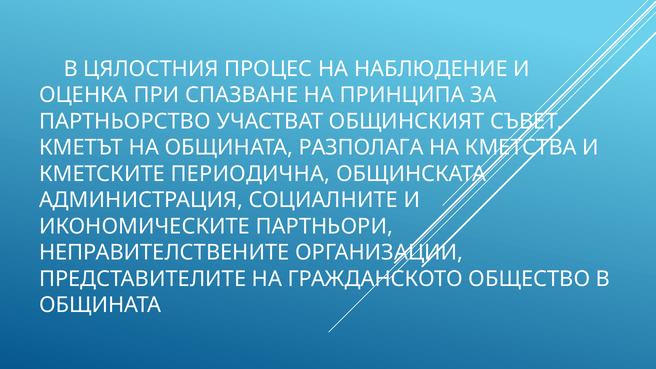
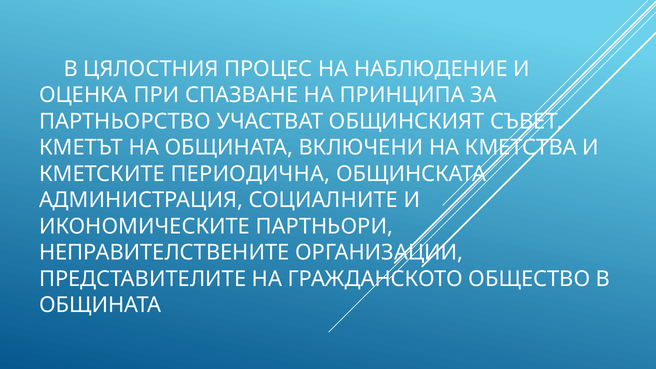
РАЗПОЛАГА: РАЗПОЛАГА -> ВКЛЮЧЕНИ
